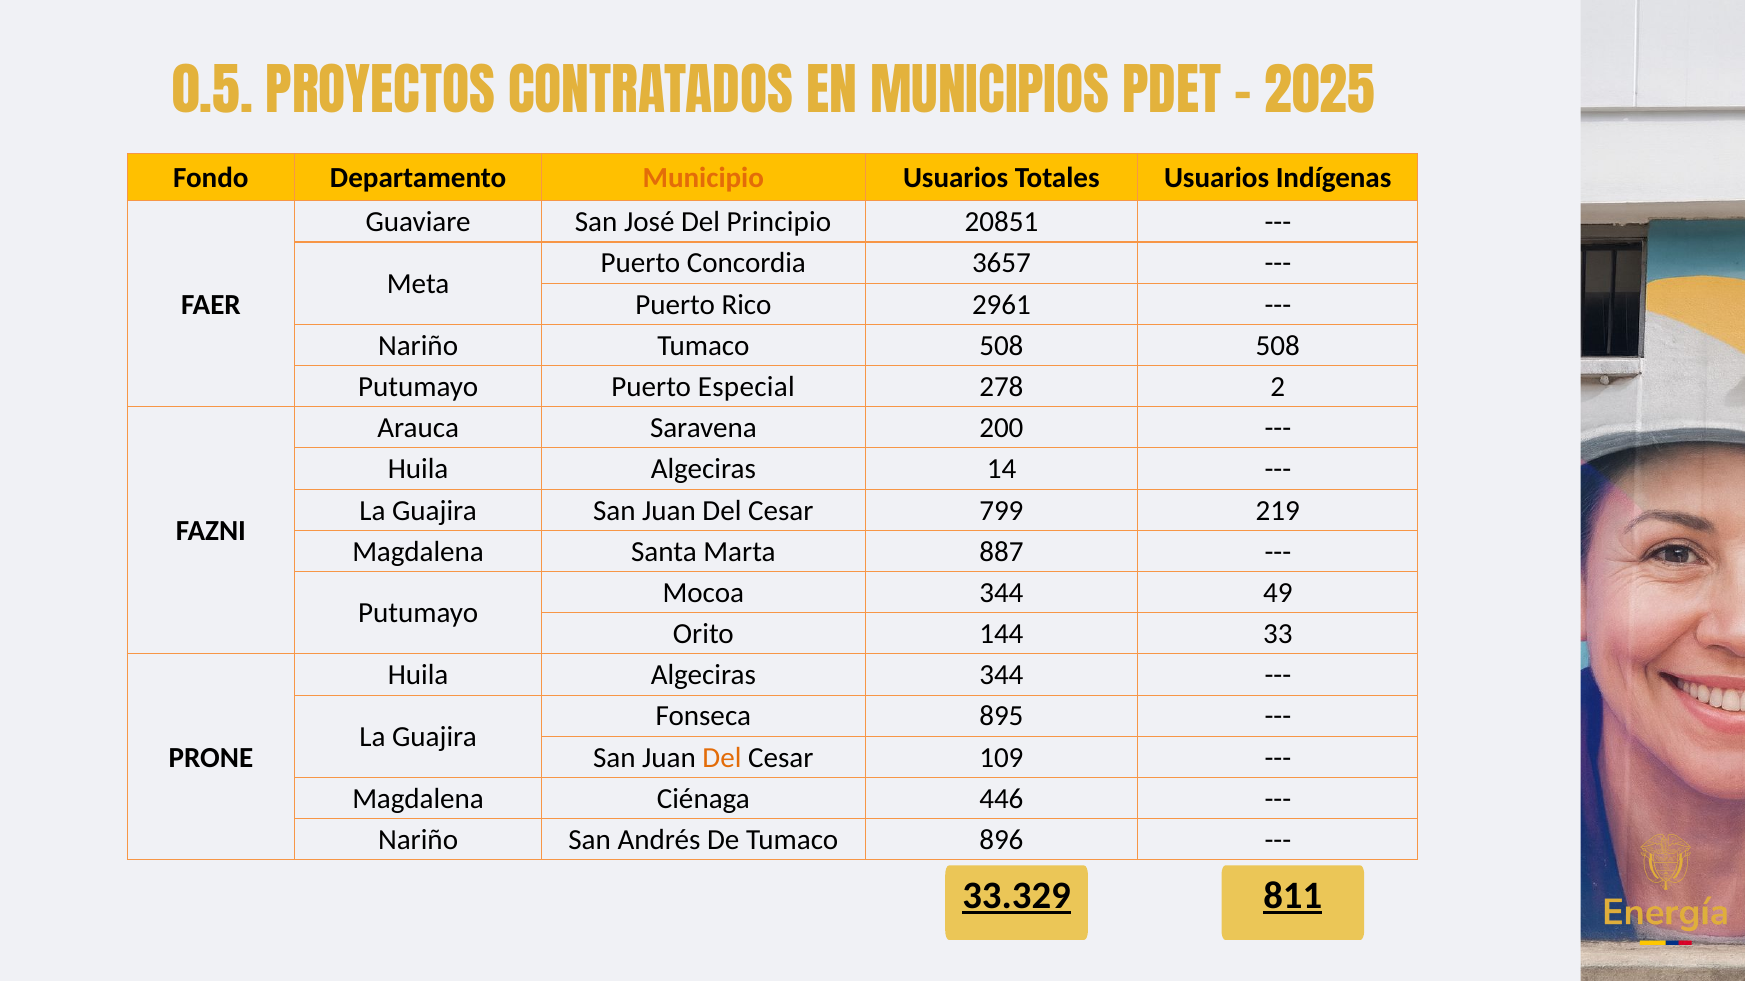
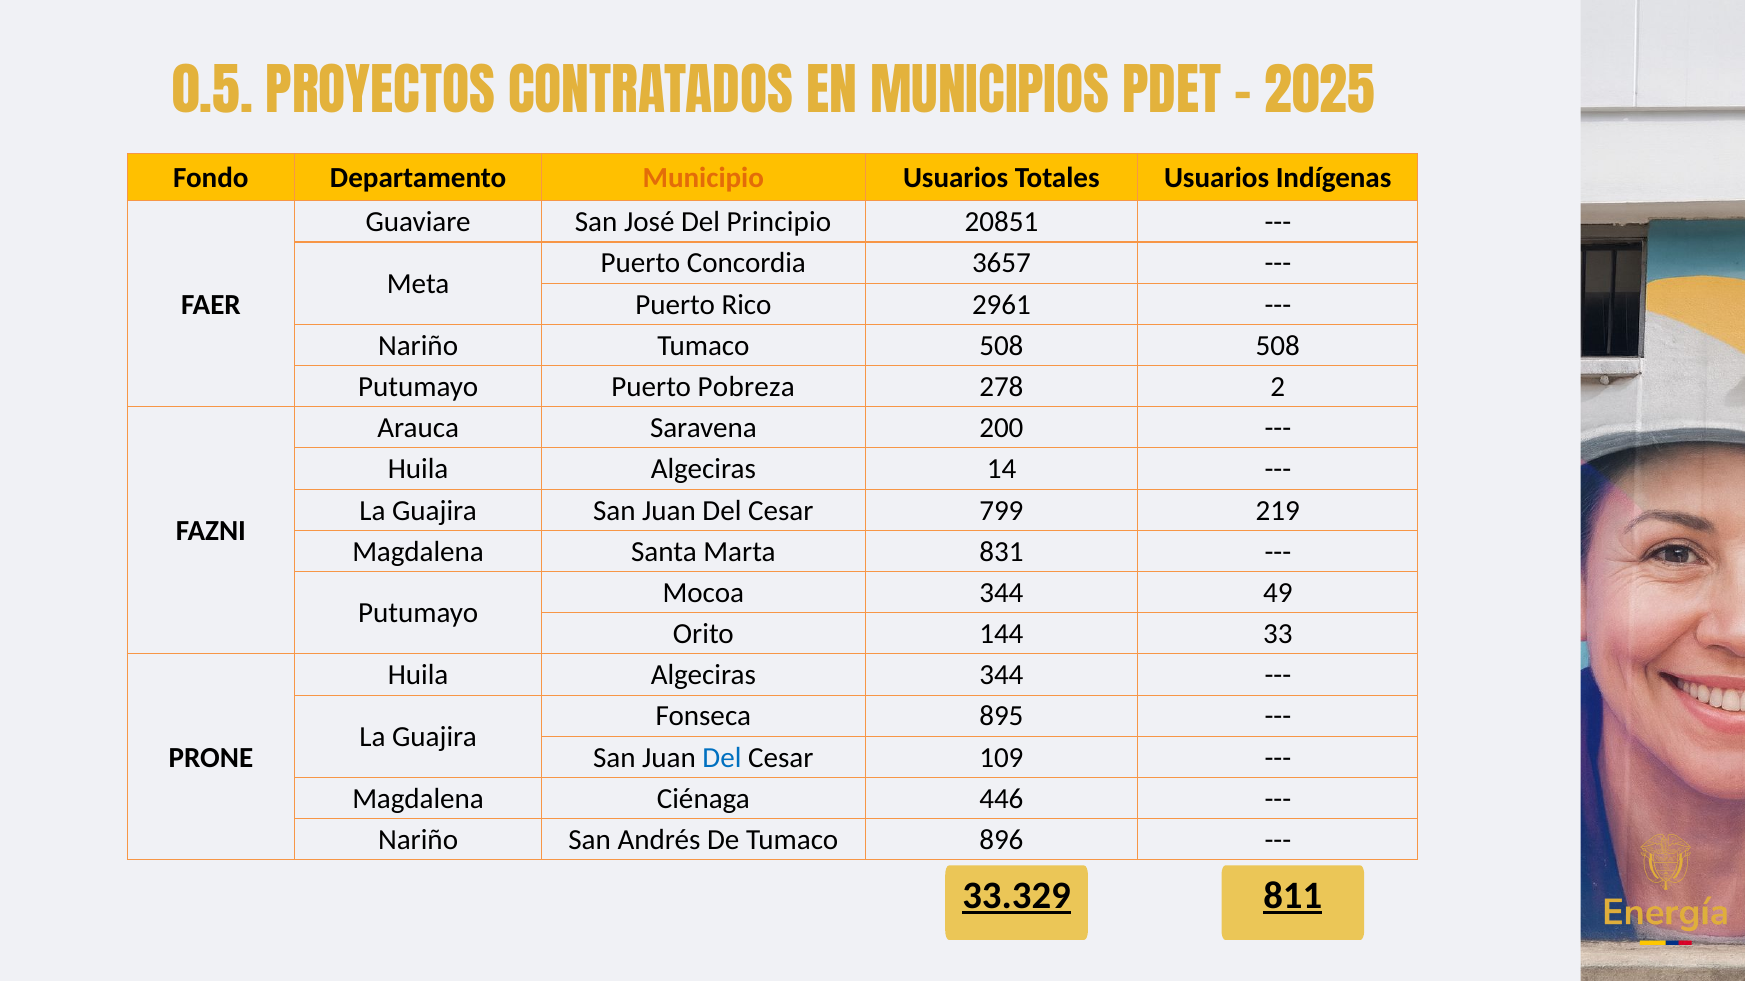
Especial: Especial -> Pobreza
887: 887 -> 831
Del at (722, 758) colour: orange -> blue
